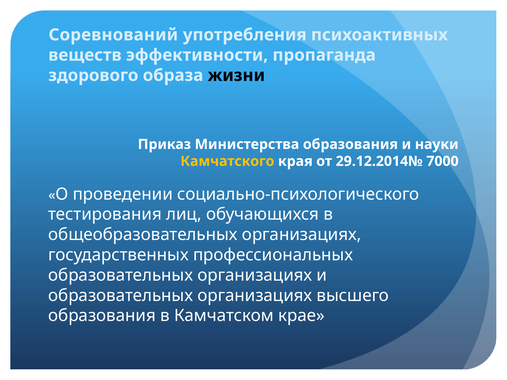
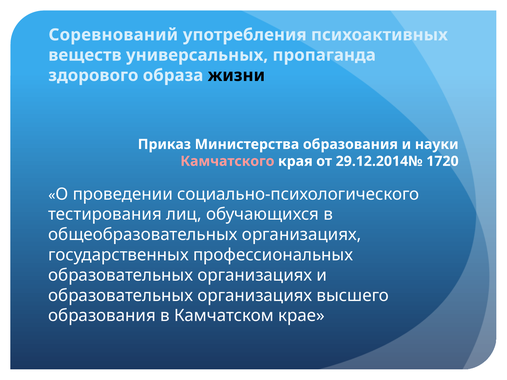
эффективности: эффективности -> универсальных
Камчатского colour: yellow -> pink
7000: 7000 -> 1720
